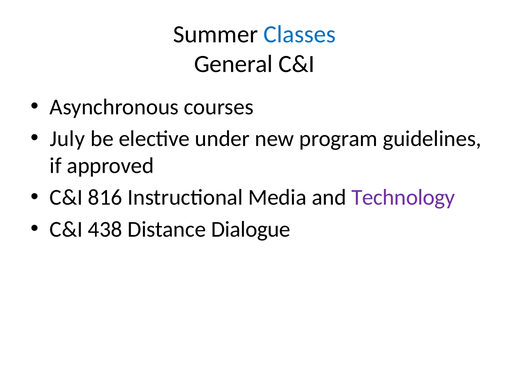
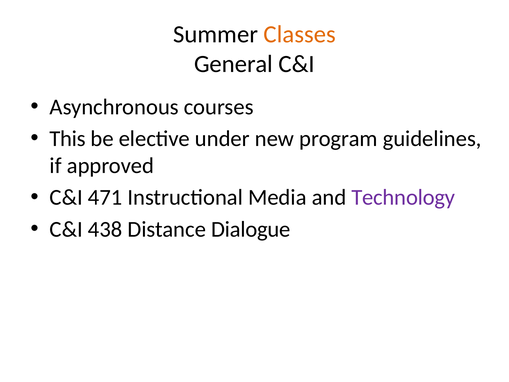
Classes colour: blue -> orange
July: July -> This
816: 816 -> 471
